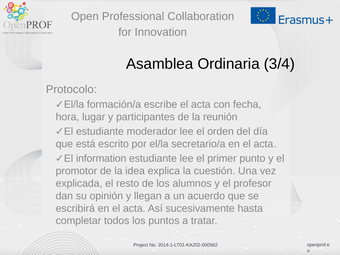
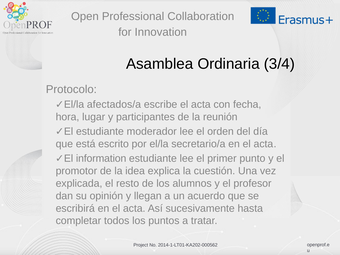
formación/a: formación/a -> afectados/a
